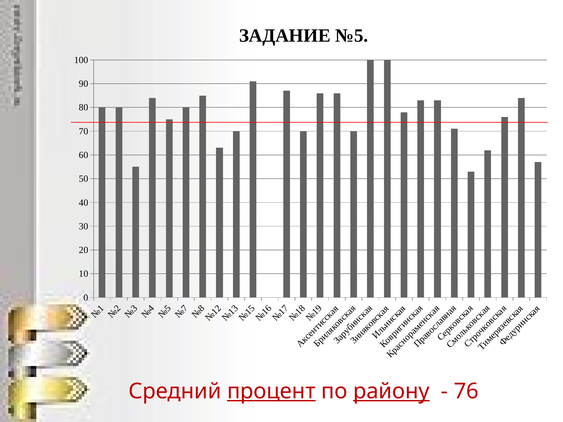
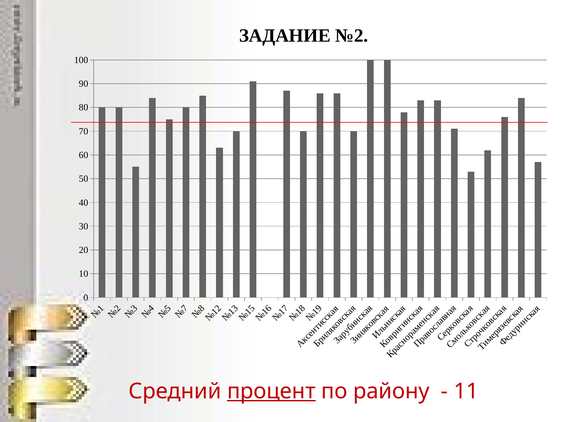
№5: №5 -> №2
району underline: present -> none
76: 76 -> 11
